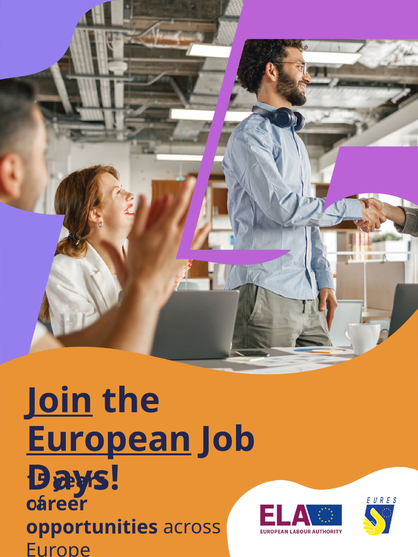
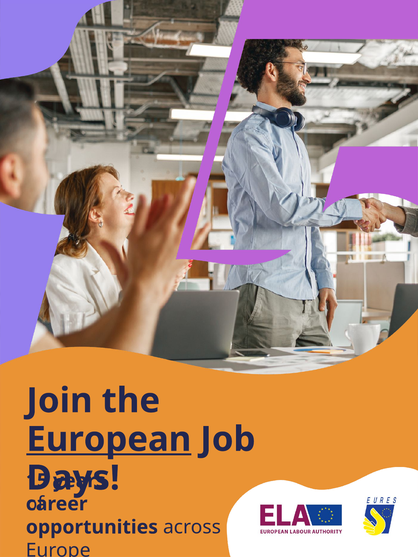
Join underline: present -> none
